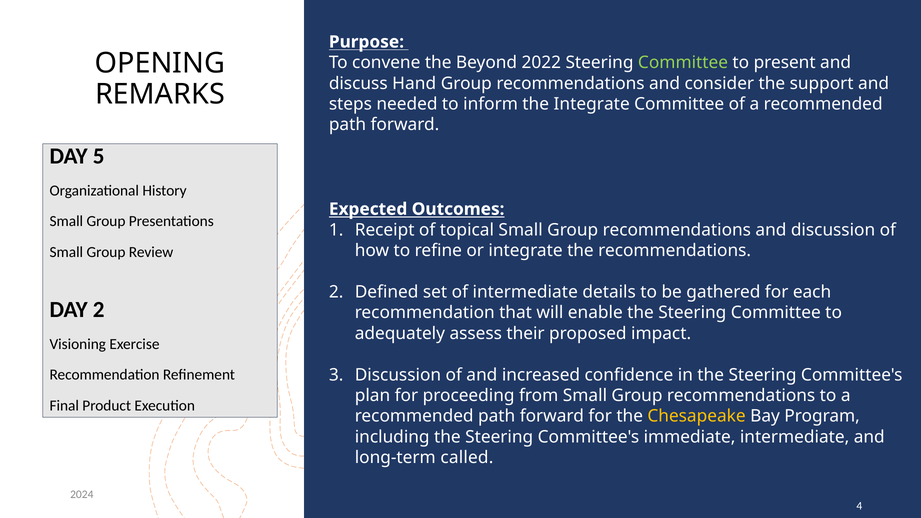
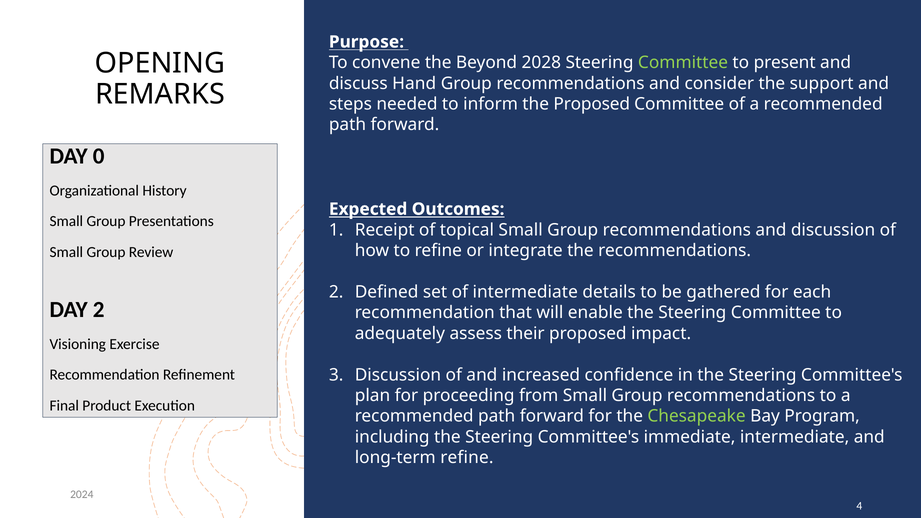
2022: 2022 -> 2028
the Integrate: Integrate -> Proposed
5: 5 -> 0
Chesapeake colour: yellow -> light green
long-term called: called -> refine
